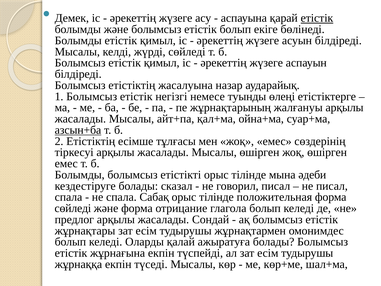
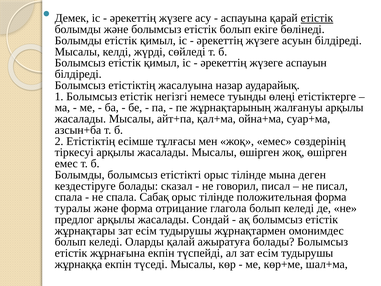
азсын+ба underline: present -> none
әдеби: әдеби -> деген
сөйледі at (73, 208): сөйледі -> туралы
